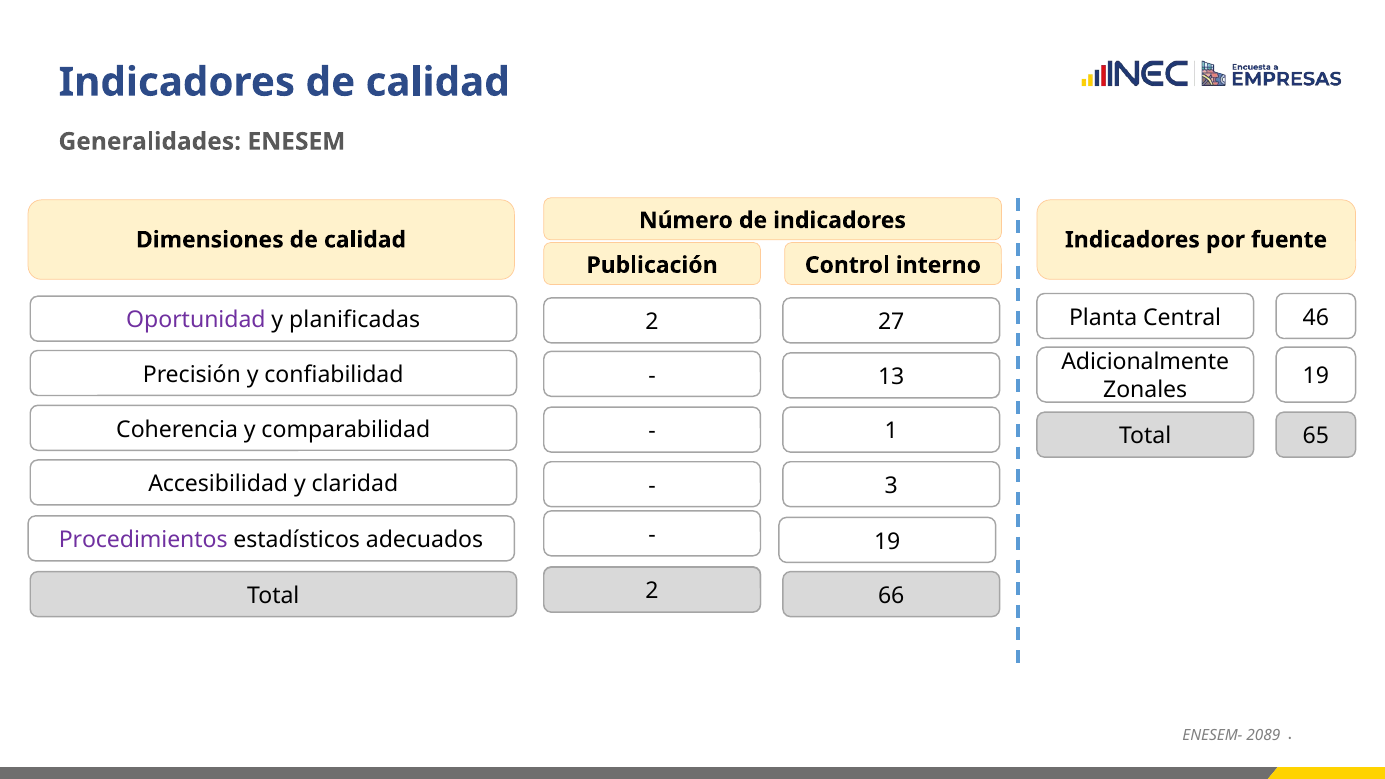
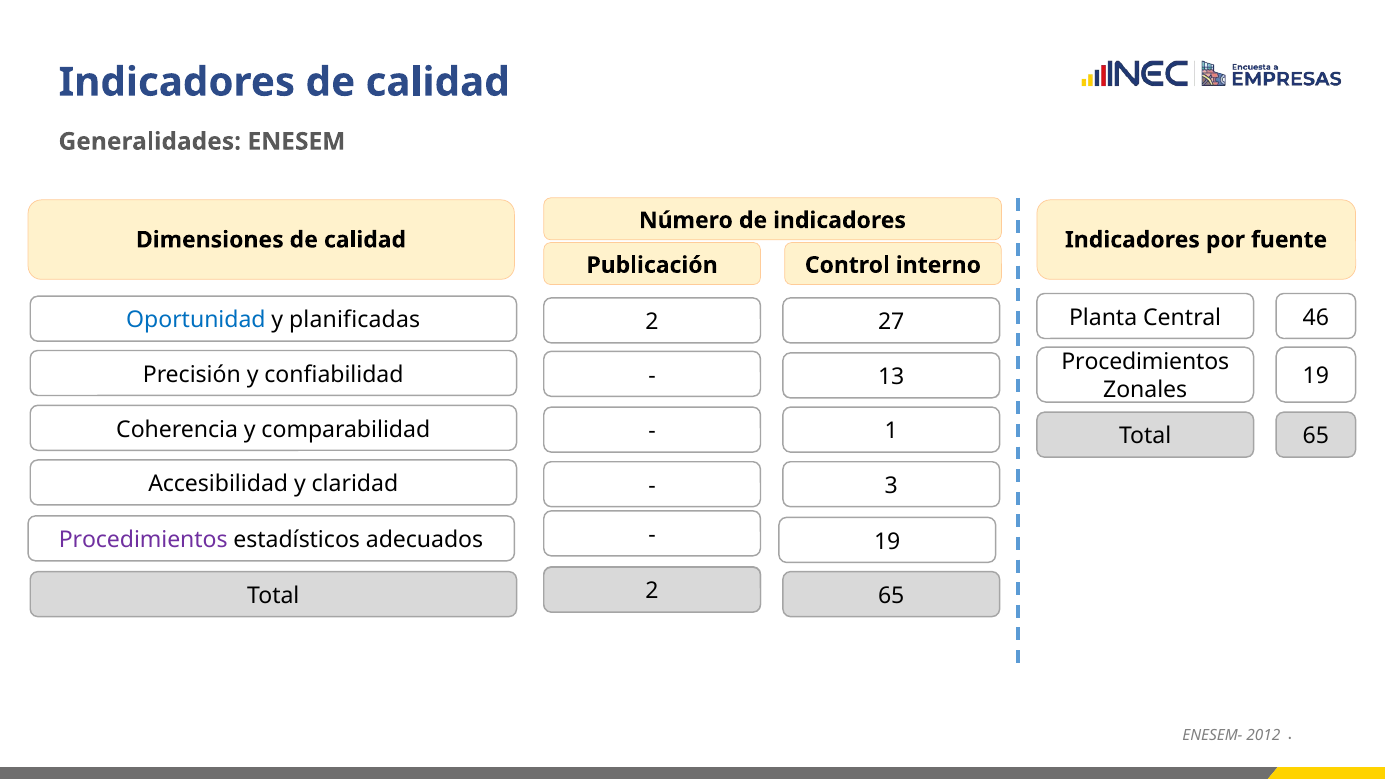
Oportunidad colour: purple -> blue
Adicionalmente at (1145, 362): Adicionalmente -> Procedimientos
Total 66: 66 -> 65
2089: 2089 -> 2012
